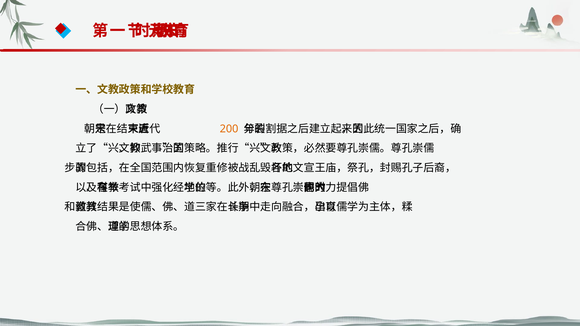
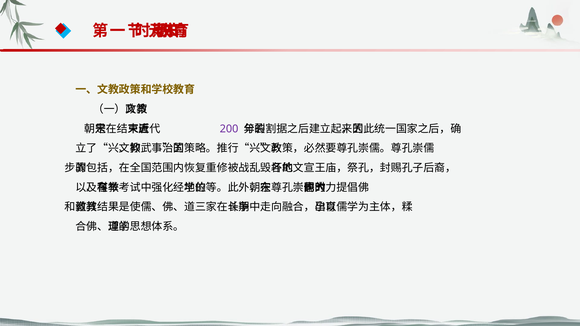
200 colour: orange -> purple
